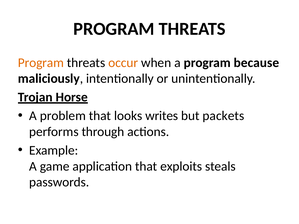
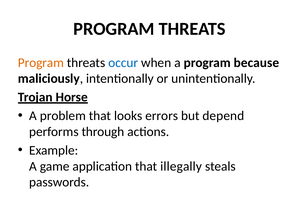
occur colour: orange -> blue
writes: writes -> errors
packets: packets -> depend
exploits: exploits -> illegally
